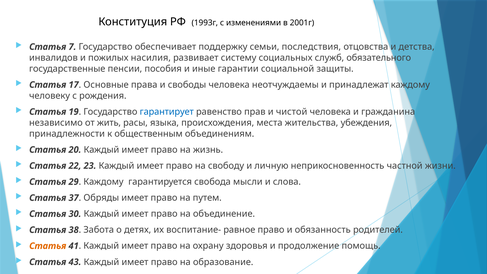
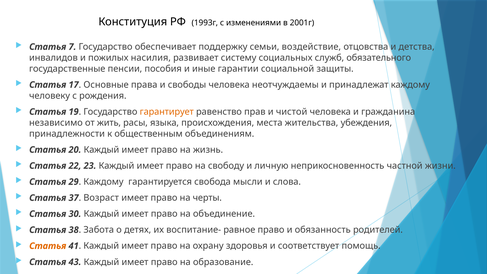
последствия: последствия -> воздействие
гарантирует colour: blue -> orange
Обряды: Обряды -> Возраст
путем: путем -> черты
продолжение: продолжение -> соответствует
